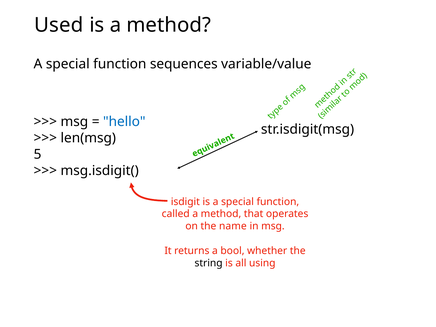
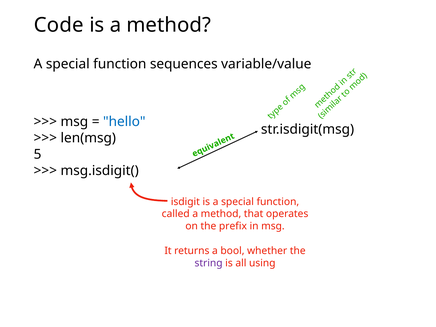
Used: Used -> Code
name: name -> prefix
string colour: black -> purple
